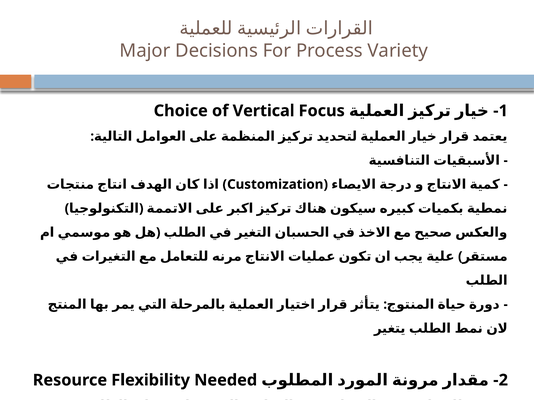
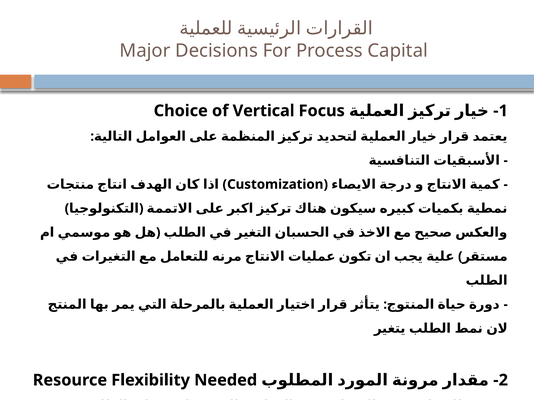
Variety: Variety -> Capital
